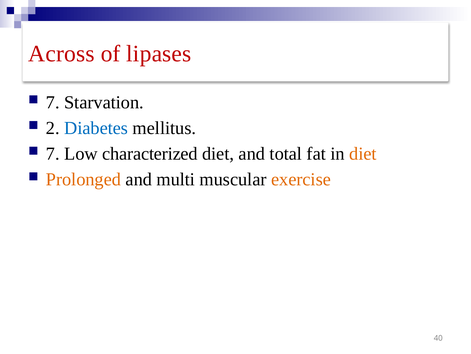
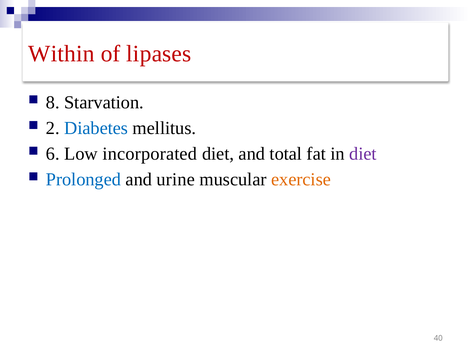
Across: Across -> Within
7 at (53, 102): 7 -> 8
7 at (53, 154): 7 -> 6
characterized: characterized -> incorporated
diet at (363, 154) colour: orange -> purple
Prolonged colour: orange -> blue
multi: multi -> urine
